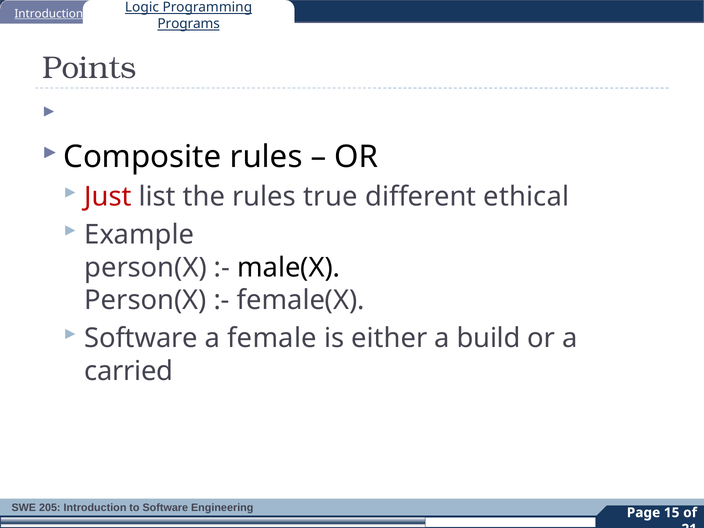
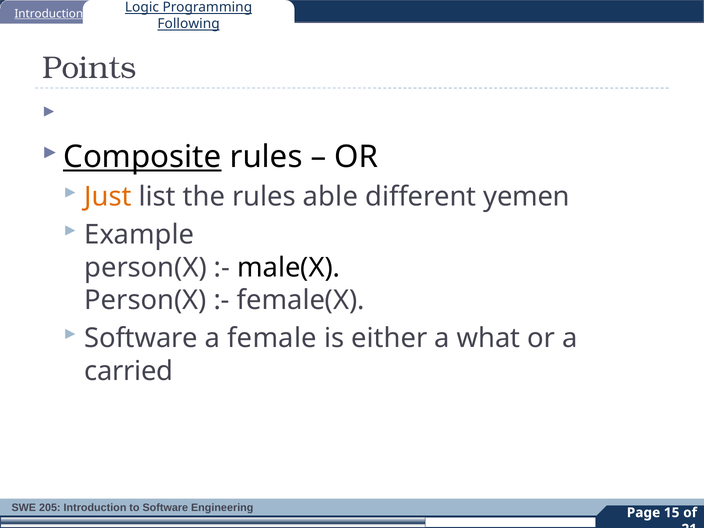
Programs: Programs -> Following
Composite underline: none -> present
Just colour: red -> orange
true: true -> able
ethical: ethical -> yemen
build: build -> what
